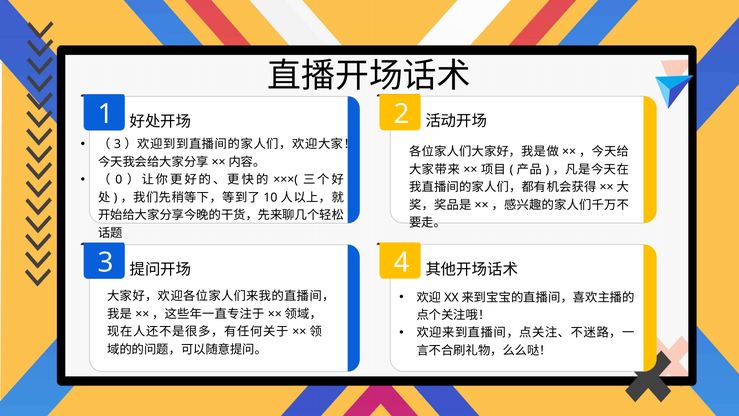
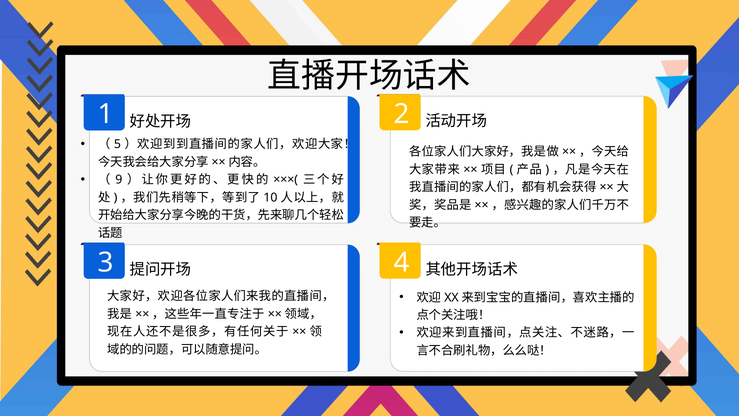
3 at (117, 144): 3 -> 5
0: 0 -> 9
